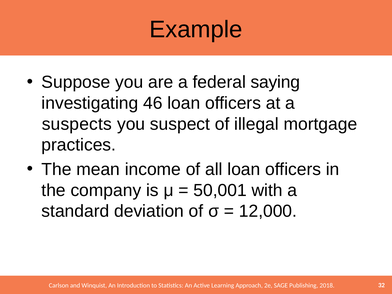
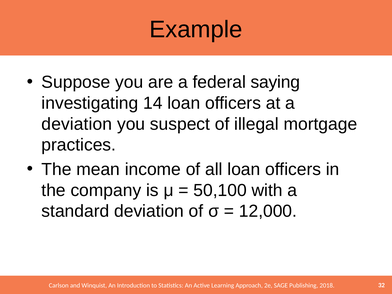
46: 46 -> 14
suspects at (77, 124): suspects -> deviation
50,001: 50,001 -> 50,100
